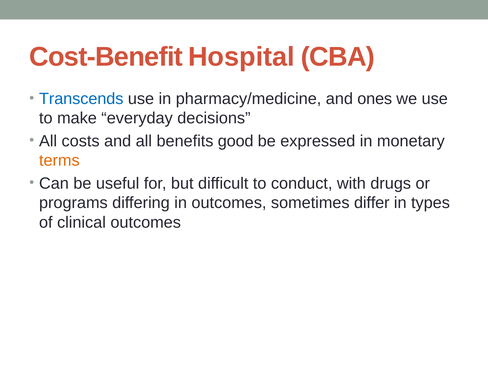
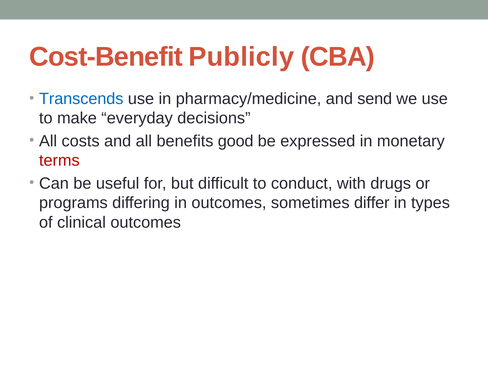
Hospital: Hospital -> Publicly
ones: ones -> send
terms colour: orange -> red
